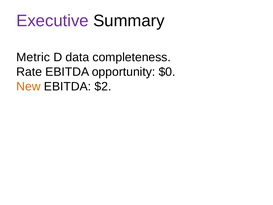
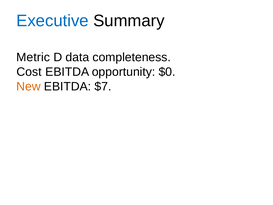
Executive colour: purple -> blue
Rate: Rate -> Cost
$2: $2 -> $7
